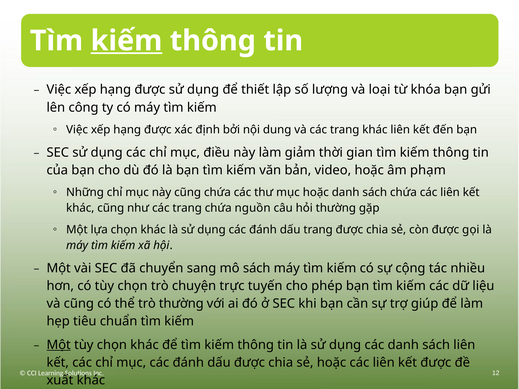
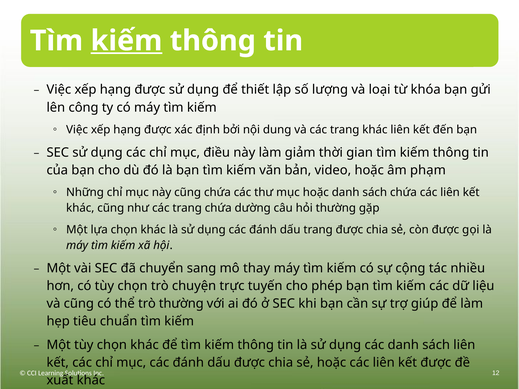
nguồn: nguồn -> dường
mô sách: sách -> thay
Một at (59, 345) underline: present -> none
